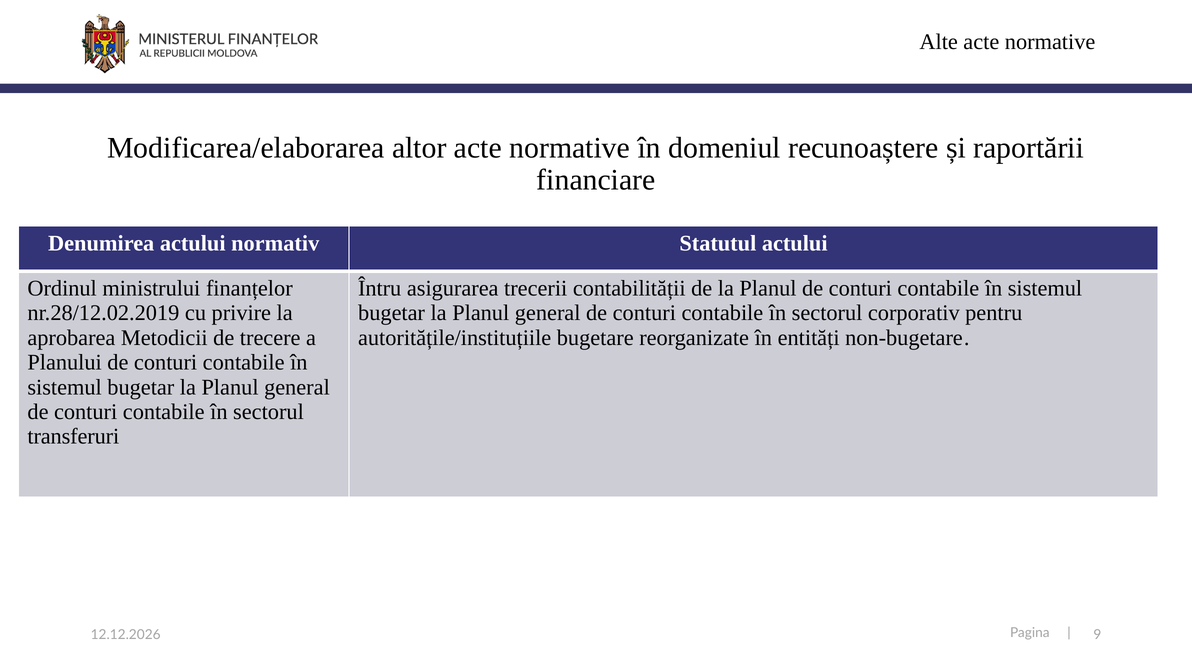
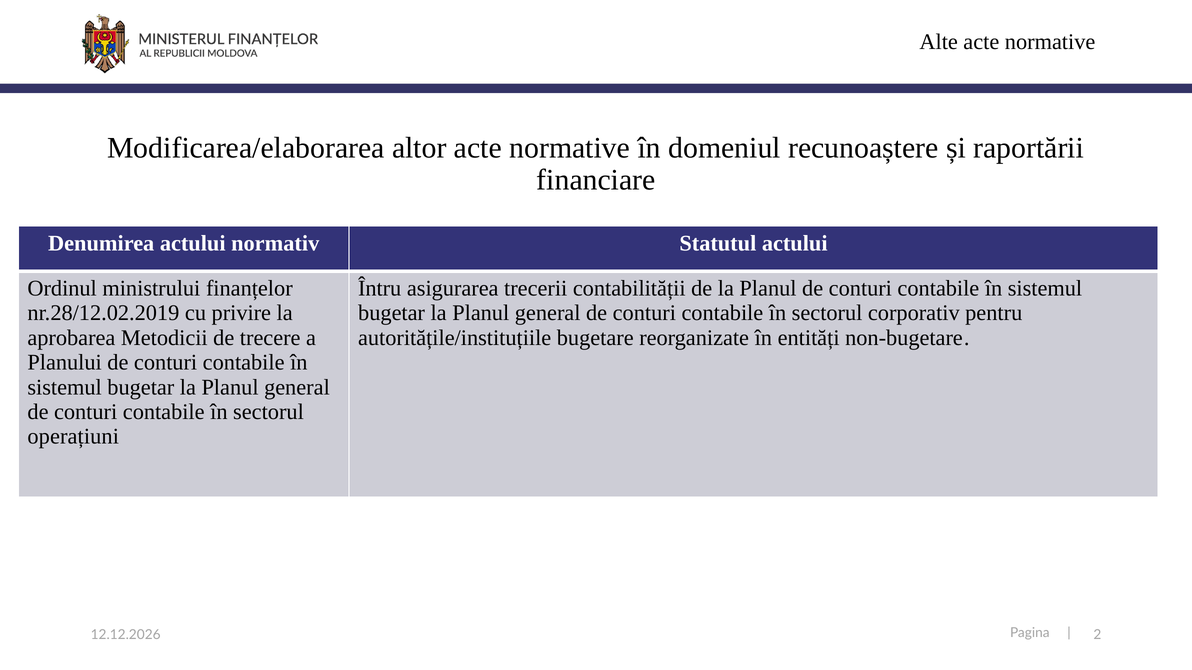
transferuri: transferuri -> operațiuni
9: 9 -> 2
